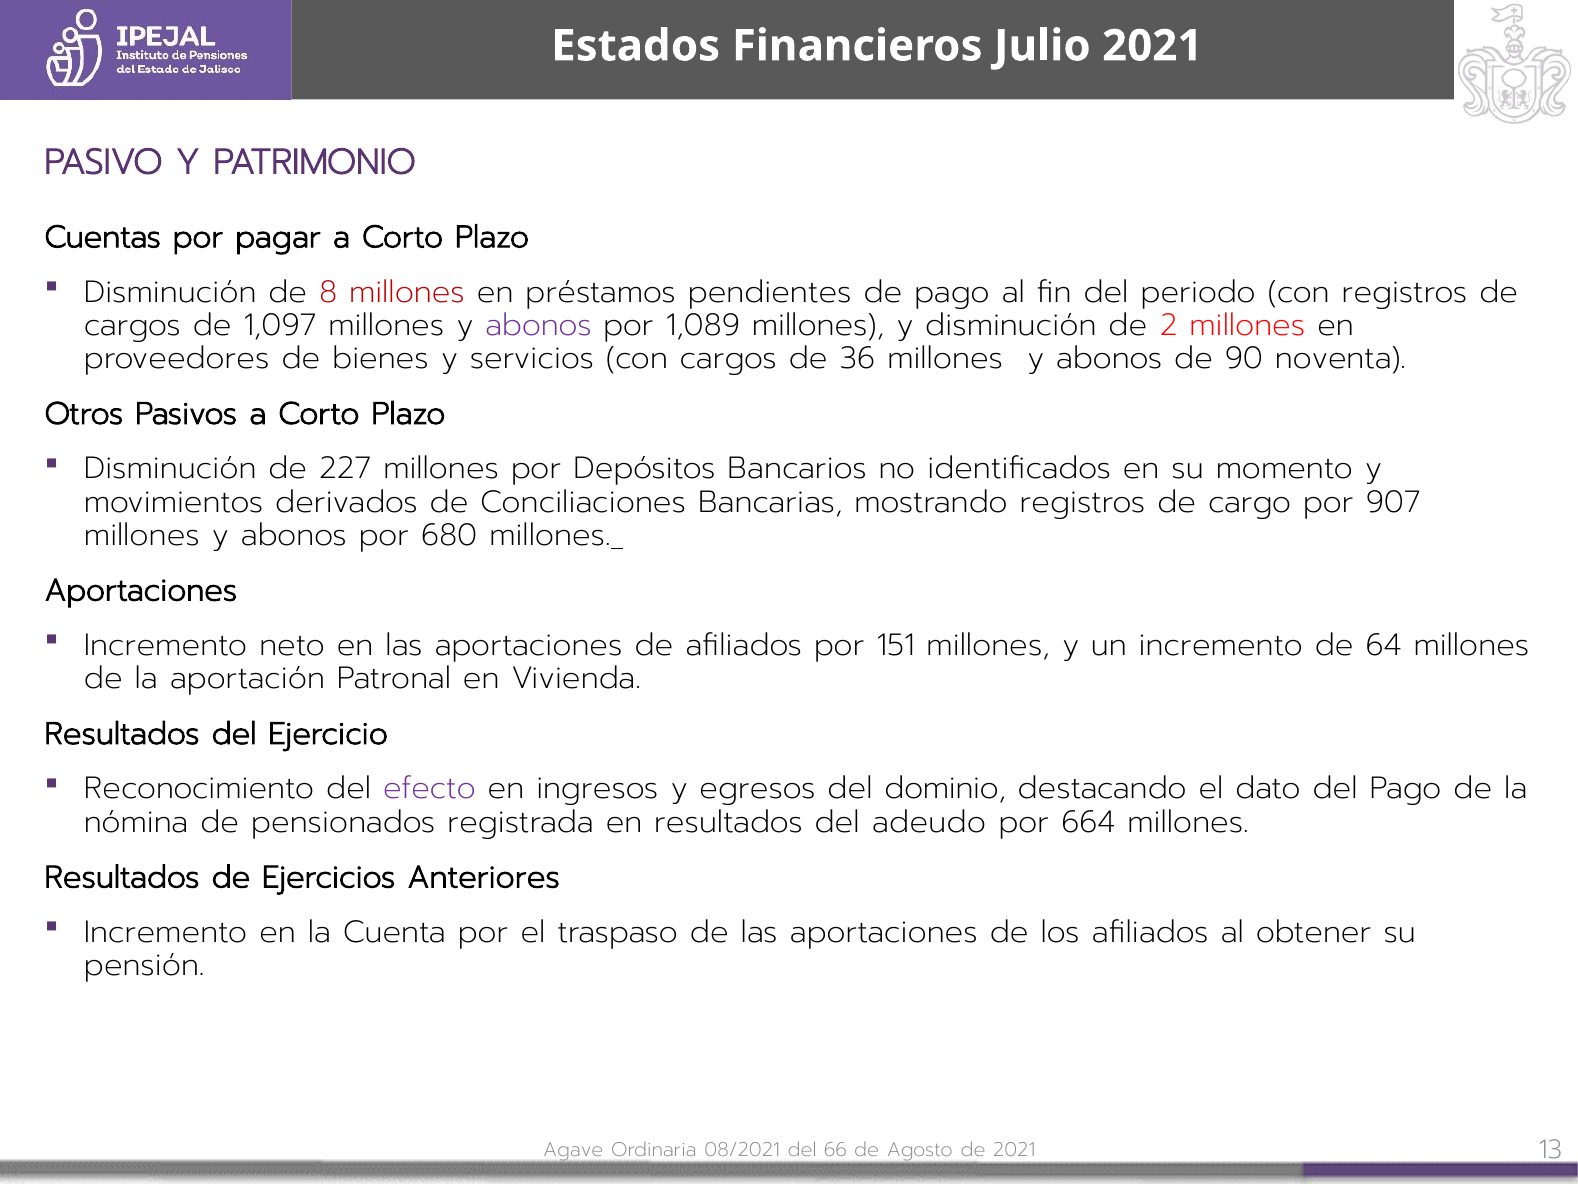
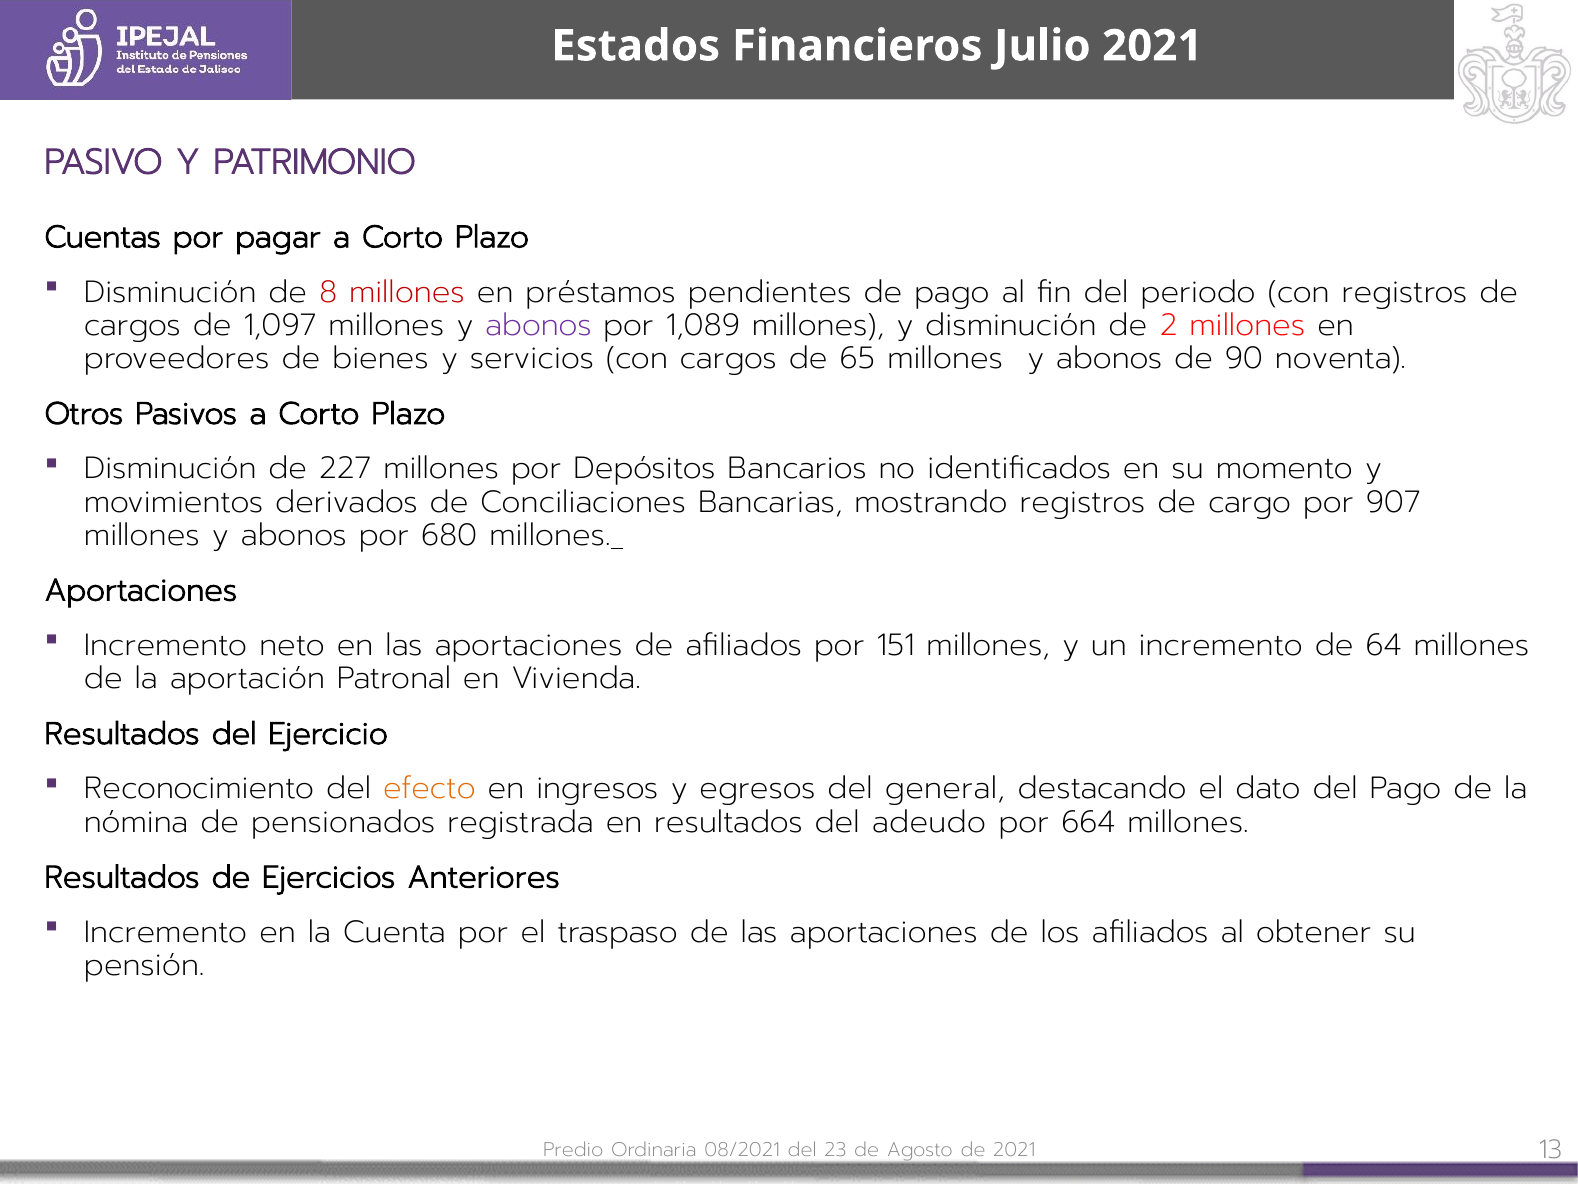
36: 36 -> 65
efecto colour: purple -> orange
dominio: dominio -> general
Agave: Agave -> Predio
66: 66 -> 23
